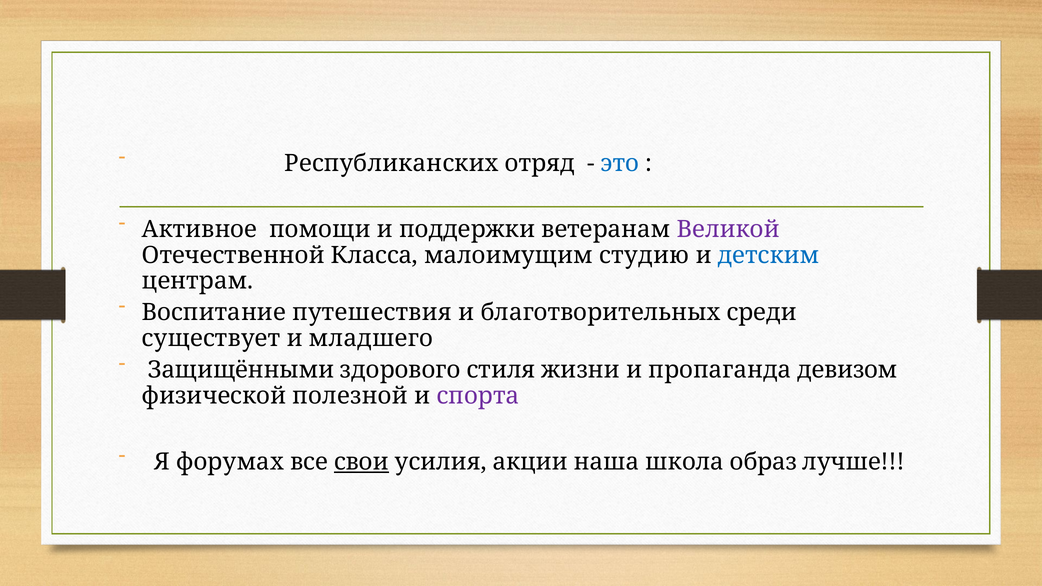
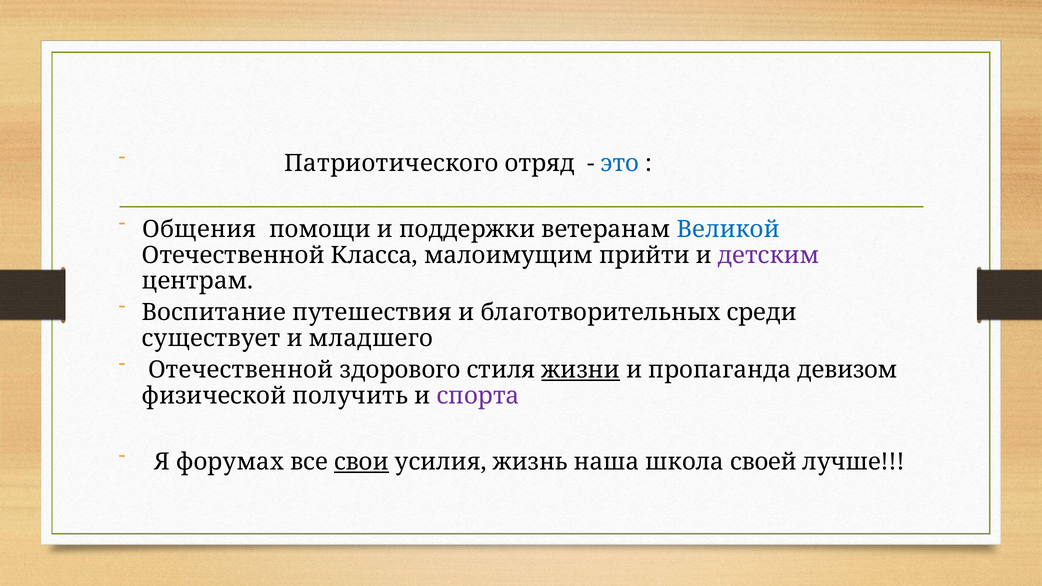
Республиканских: Республиканских -> Патриотического
Активное: Активное -> Общения
Великой colour: purple -> blue
студию: студию -> прийти
детским colour: blue -> purple
Защищёнными at (241, 370): Защищёнными -> Отечественной
жизни underline: none -> present
полезной: полезной -> получить
акции: акции -> жизнь
образ: образ -> своей
